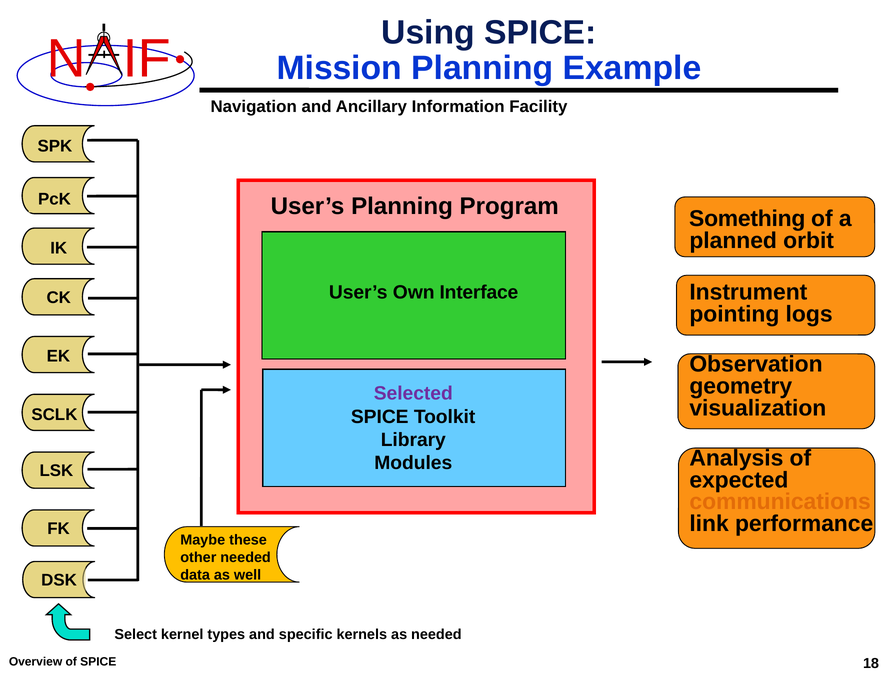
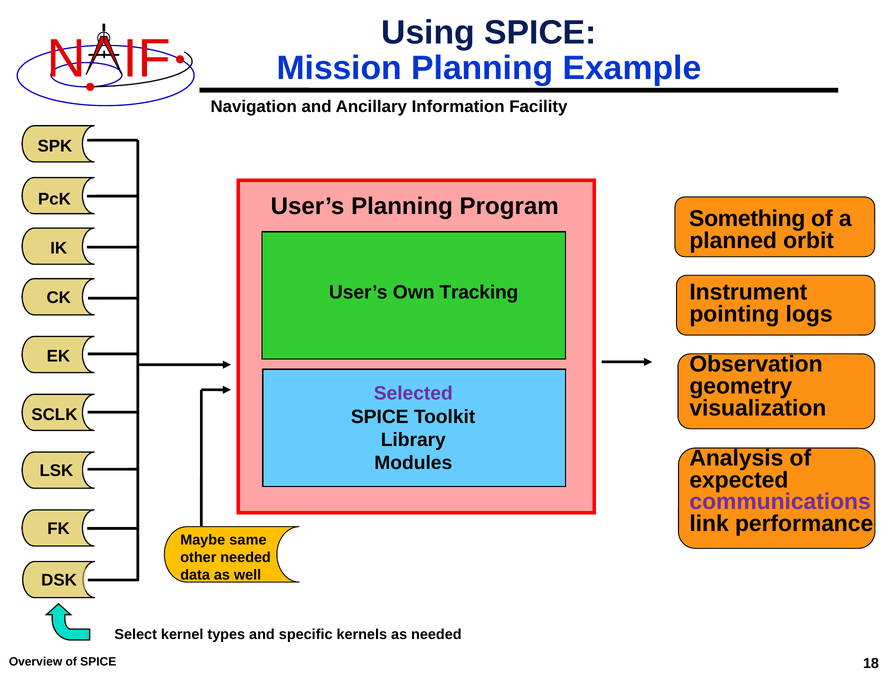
Interface: Interface -> Tracking
communications colour: orange -> purple
these: these -> same
